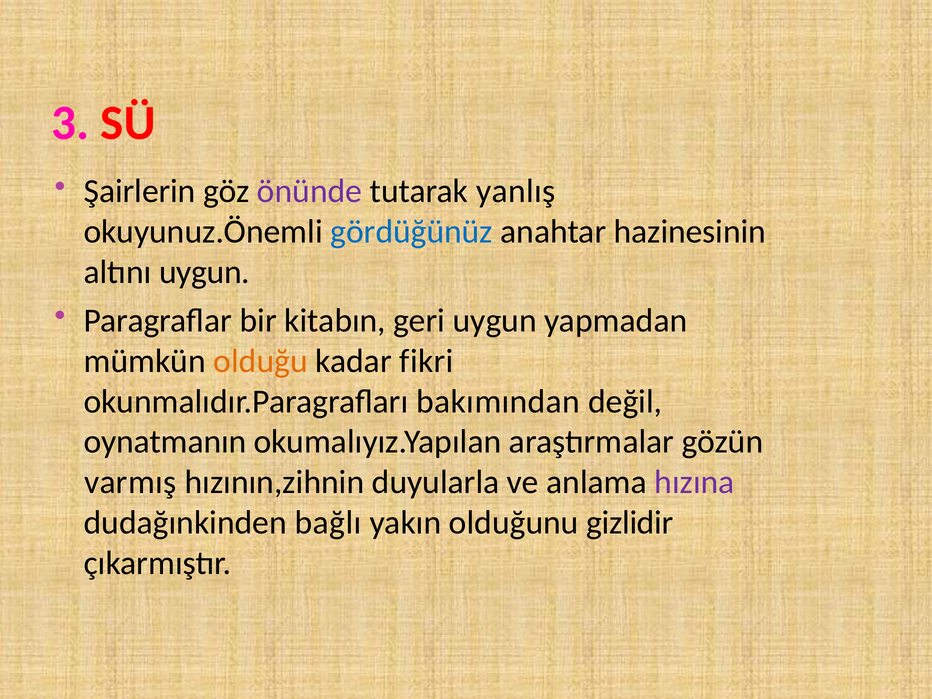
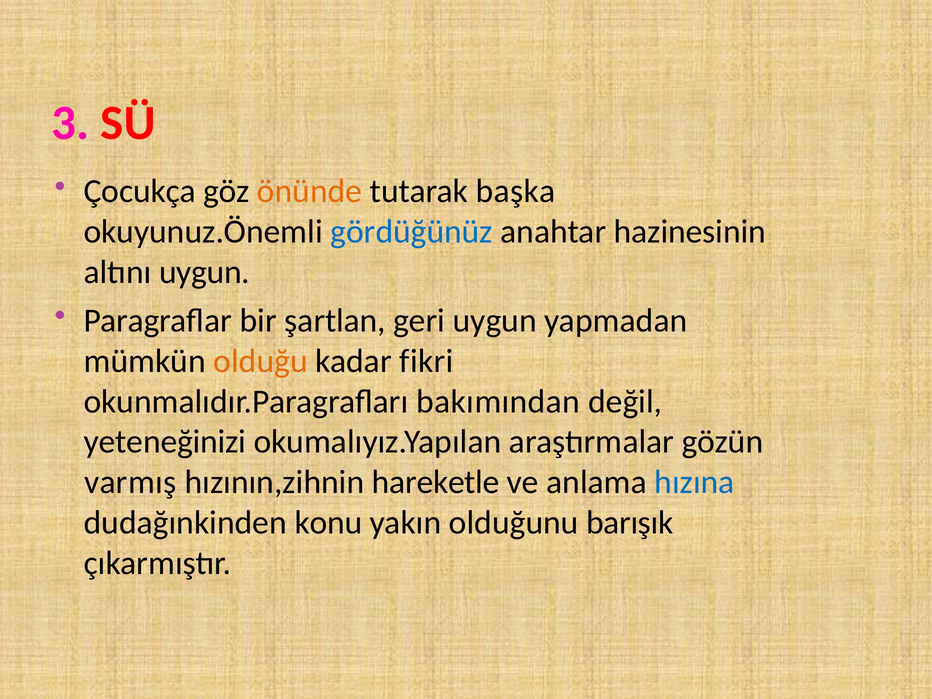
Şairlerin: Şairlerin -> Çocukça
önünde colour: purple -> orange
yanlış: yanlış -> başka
kitabın: kitabın -> şartlan
oynatmanın: oynatmanın -> yeteneğinizi
duyularla: duyularla -> hareketle
hızına colour: purple -> blue
bağlı: bağlı -> konu
gizlidir: gizlidir -> barışık
